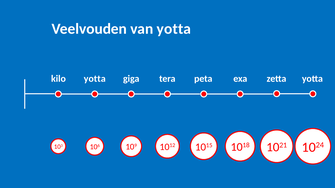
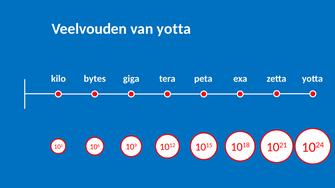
kilo yotta: yotta -> bytes
